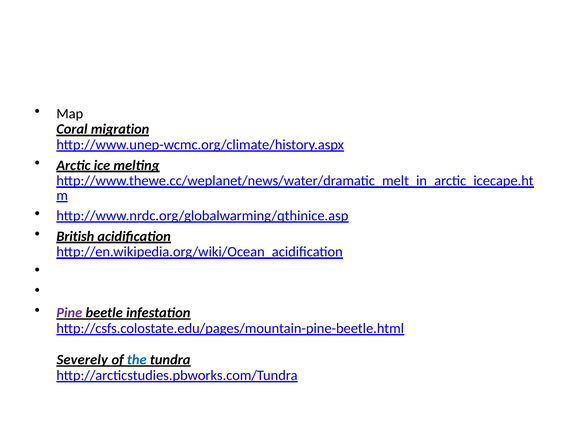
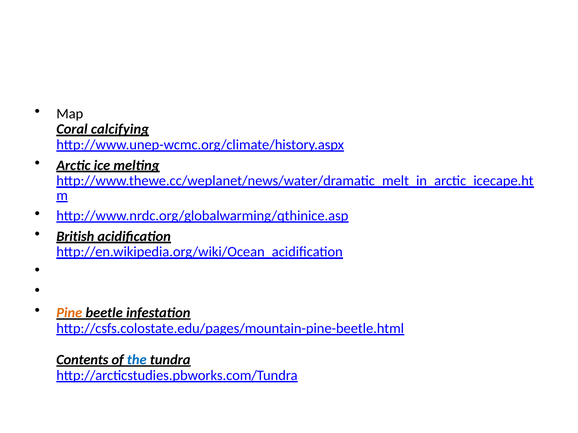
migration: migration -> calcifying
Pine colour: purple -> orange
Severely: Severely -> Contents
